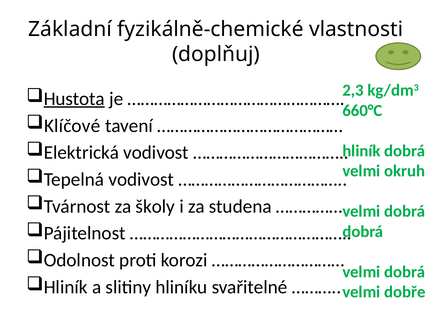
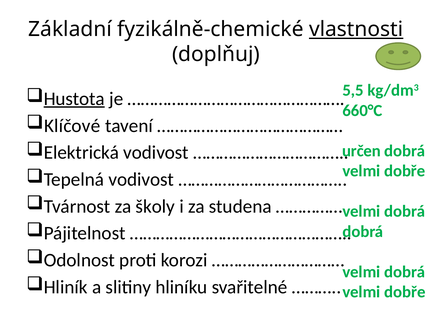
vlastnosti underline: none -> present
2,3: 2,3 -> 5,5
hliník at (361, 151): hliník -> určen
okruh at (405, 171): okruh -> dobře
